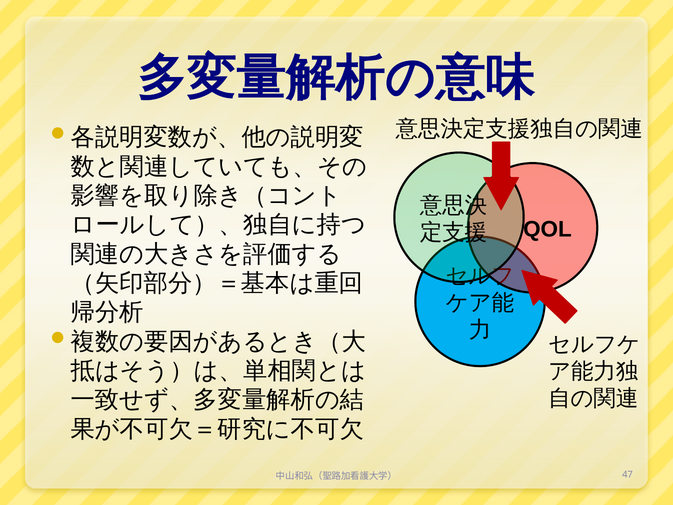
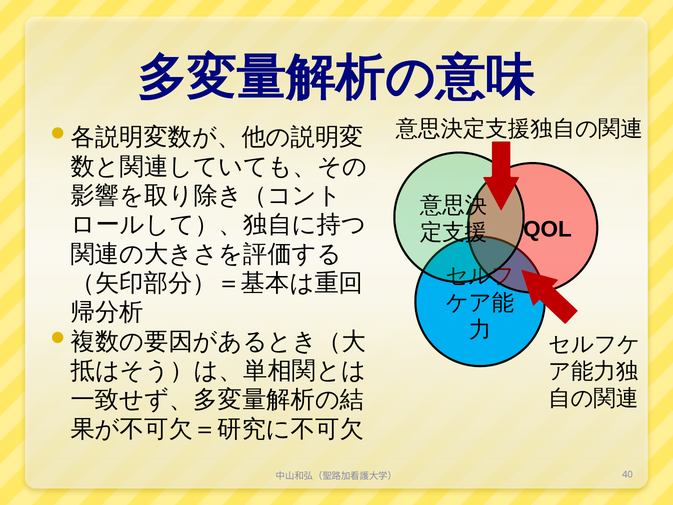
47: 47 -> 40
